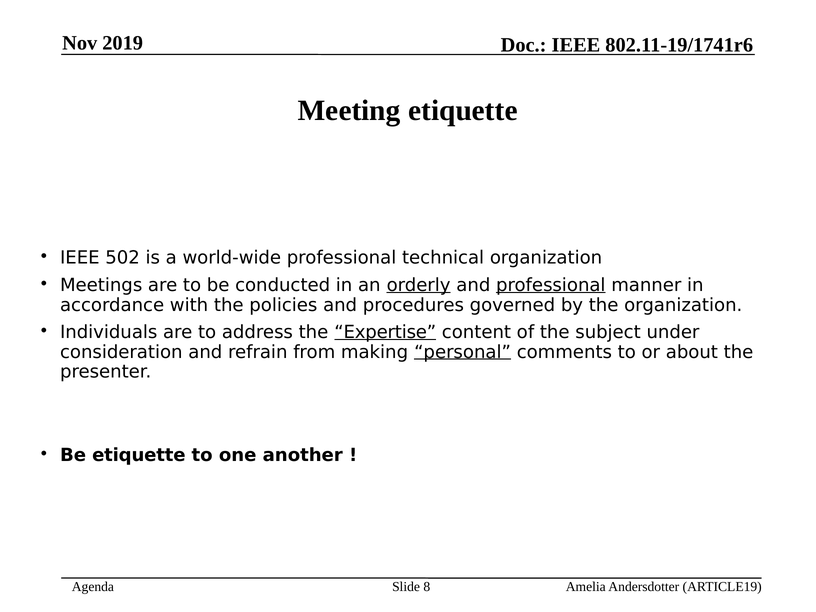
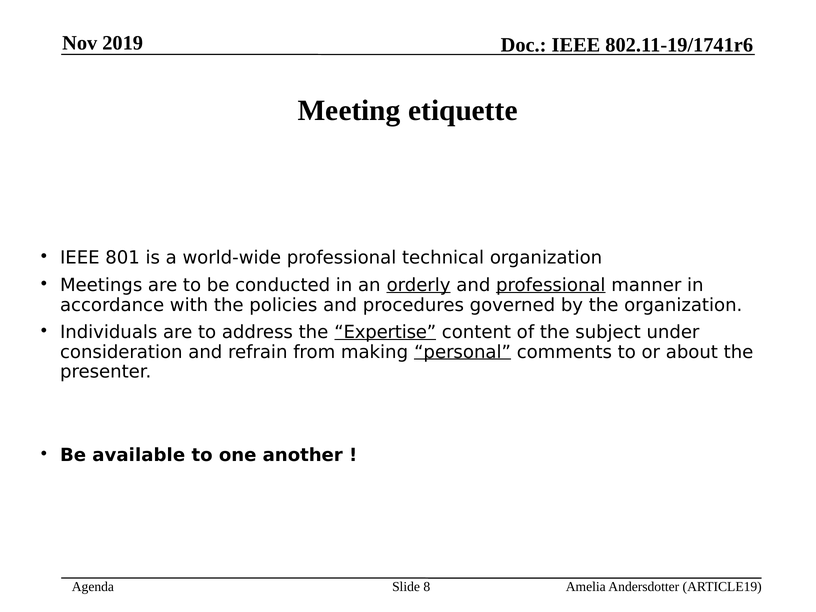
502: 502 -> 801
Be etiquette: etiquette -> available
